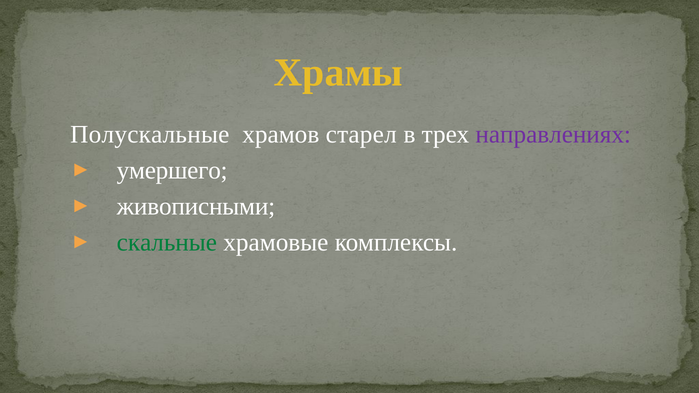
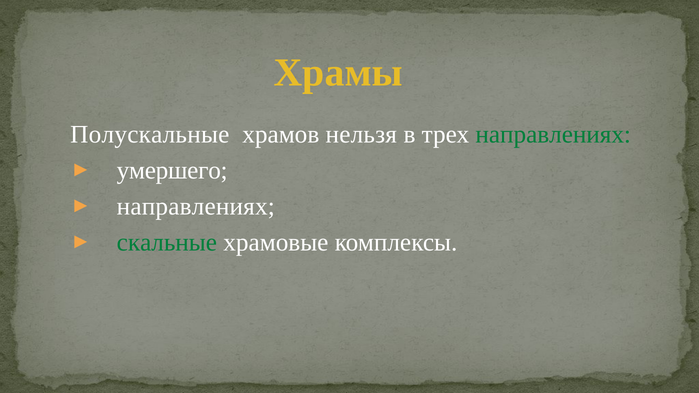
старел: старел -> нельзя
направлениях at (553, 134) colour: purple -> green
живописными at (196, 207): живописными -> направлениях
